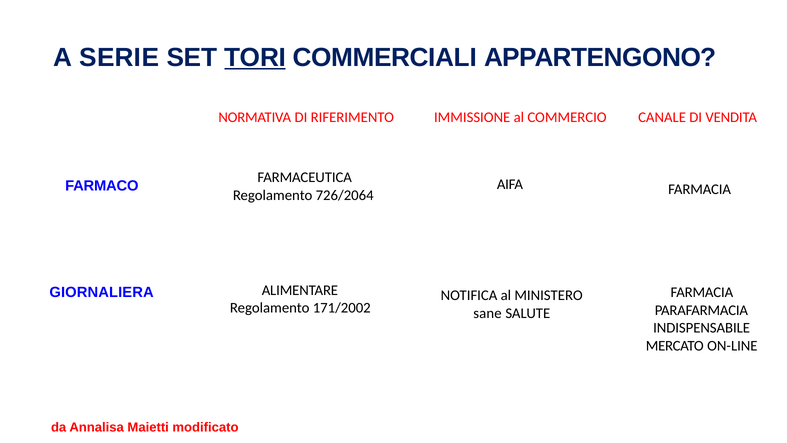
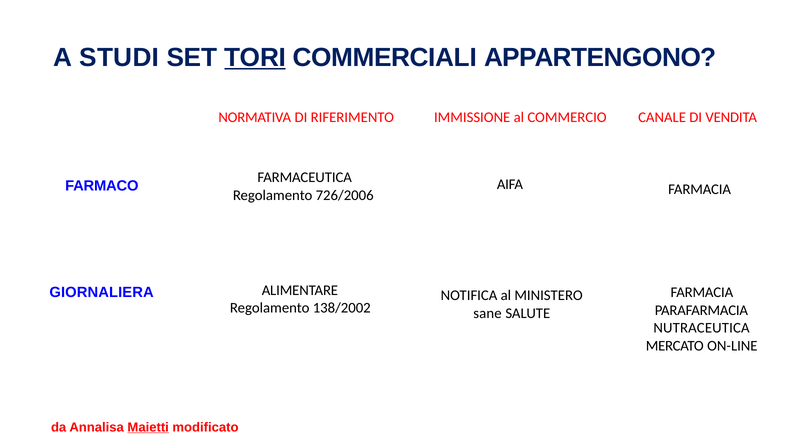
SERIE: SERIE -> STUDI
726/2064: 726/2064 -> 726/2006
171/2002: 171/2002 -> 138/2002
INDISPENSABILE: INDISPENSABILE -> NUTRACEUTICA
Maietti underline: none -> present
